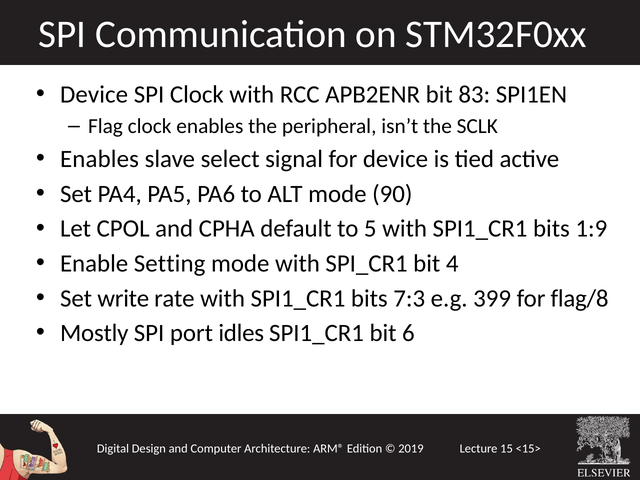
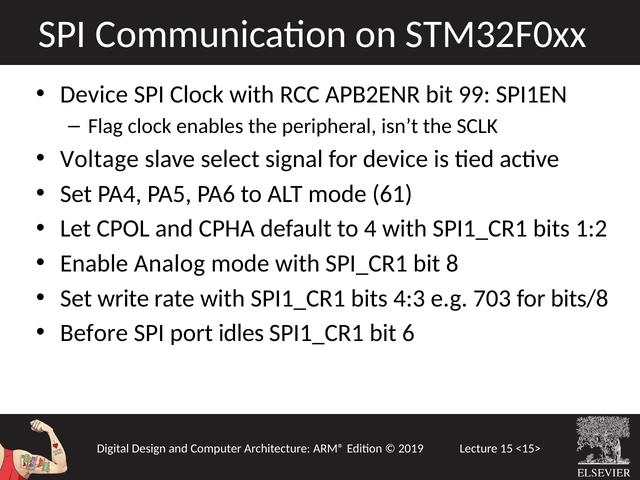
83: 83 -> 99
Enables at (100, 159): Enables -> Voltage
90: 90 -> 61
5: 5 -> 4
1:9: 1:9 -> 1:2
Setting: Setting -> Analog
4: 4 -> 8
7:3: 7:3 -> 4:3
399: 399 -> 703
flag/8: flag/8 -> bits/8
Mostly: Mostly -> Before
